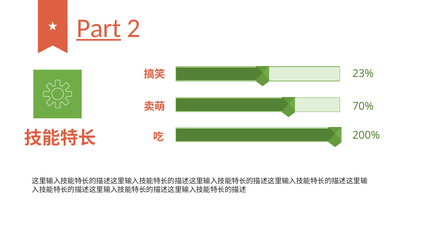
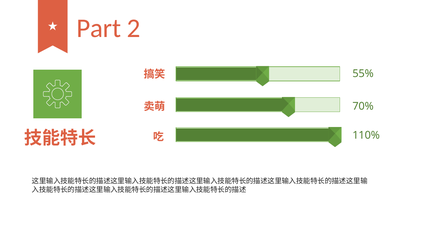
Part underline: present -> none
23%: 23% -> 55%
200%: 200% -> 110%
